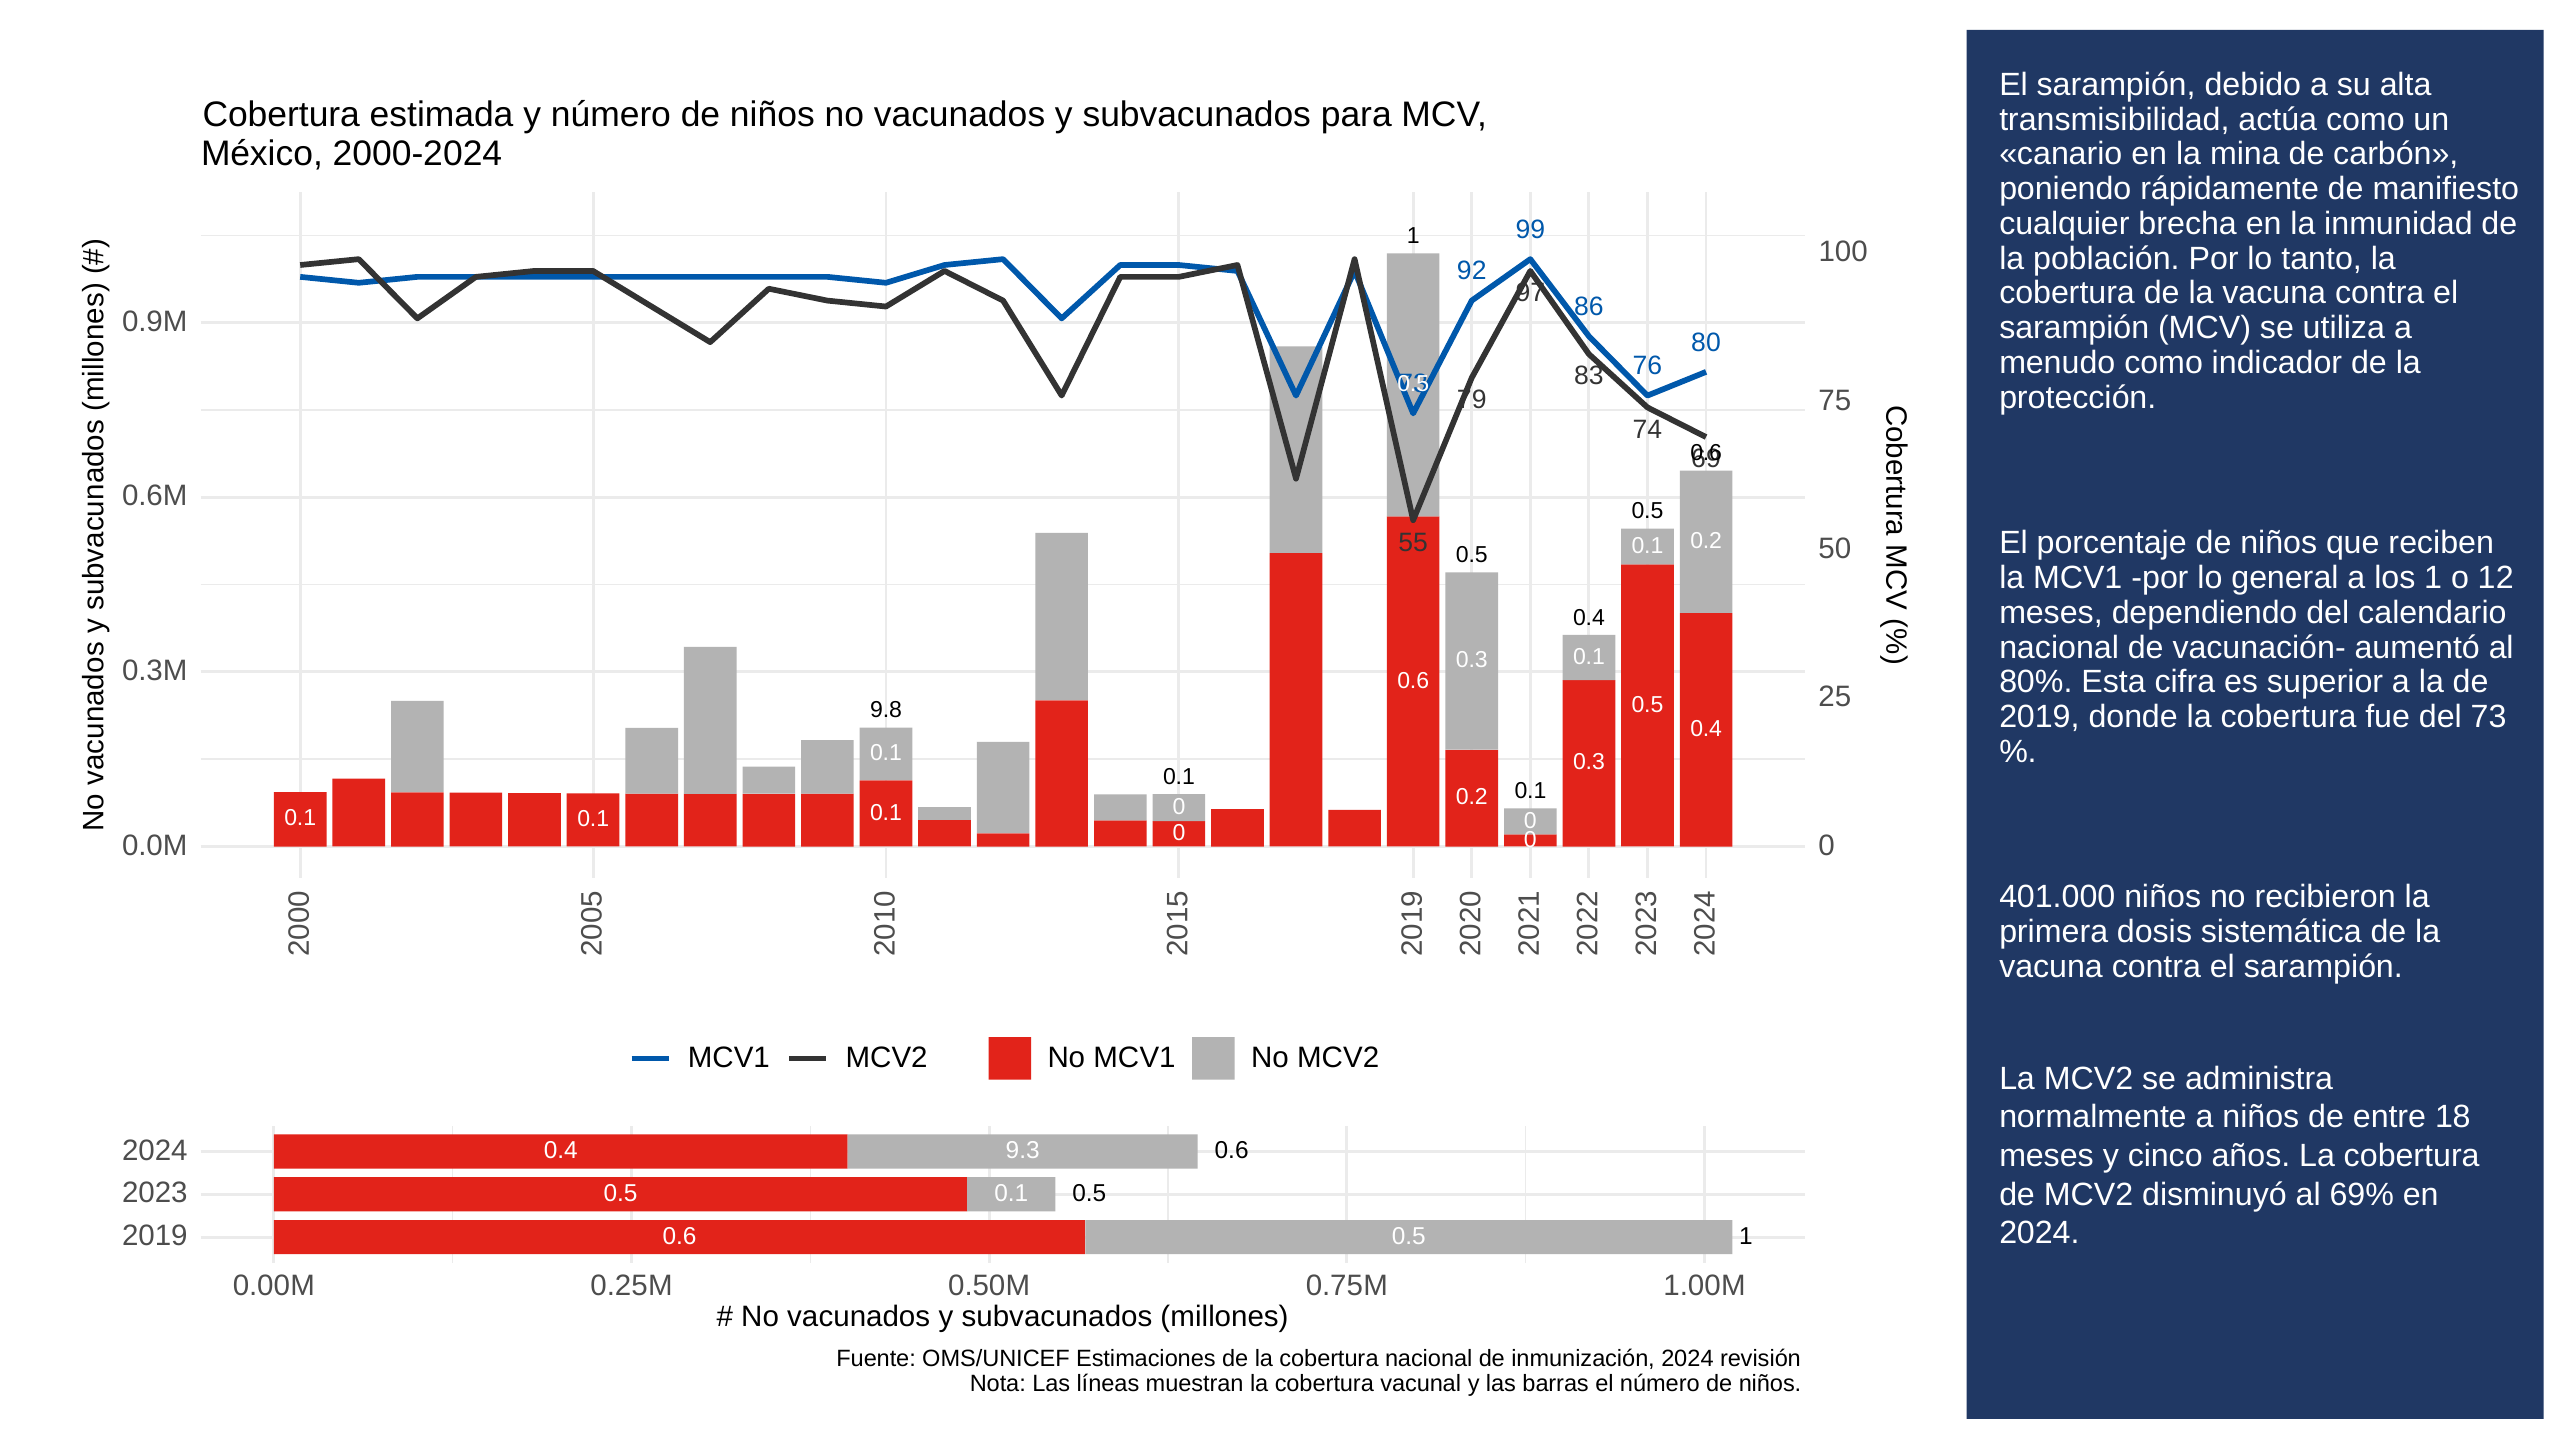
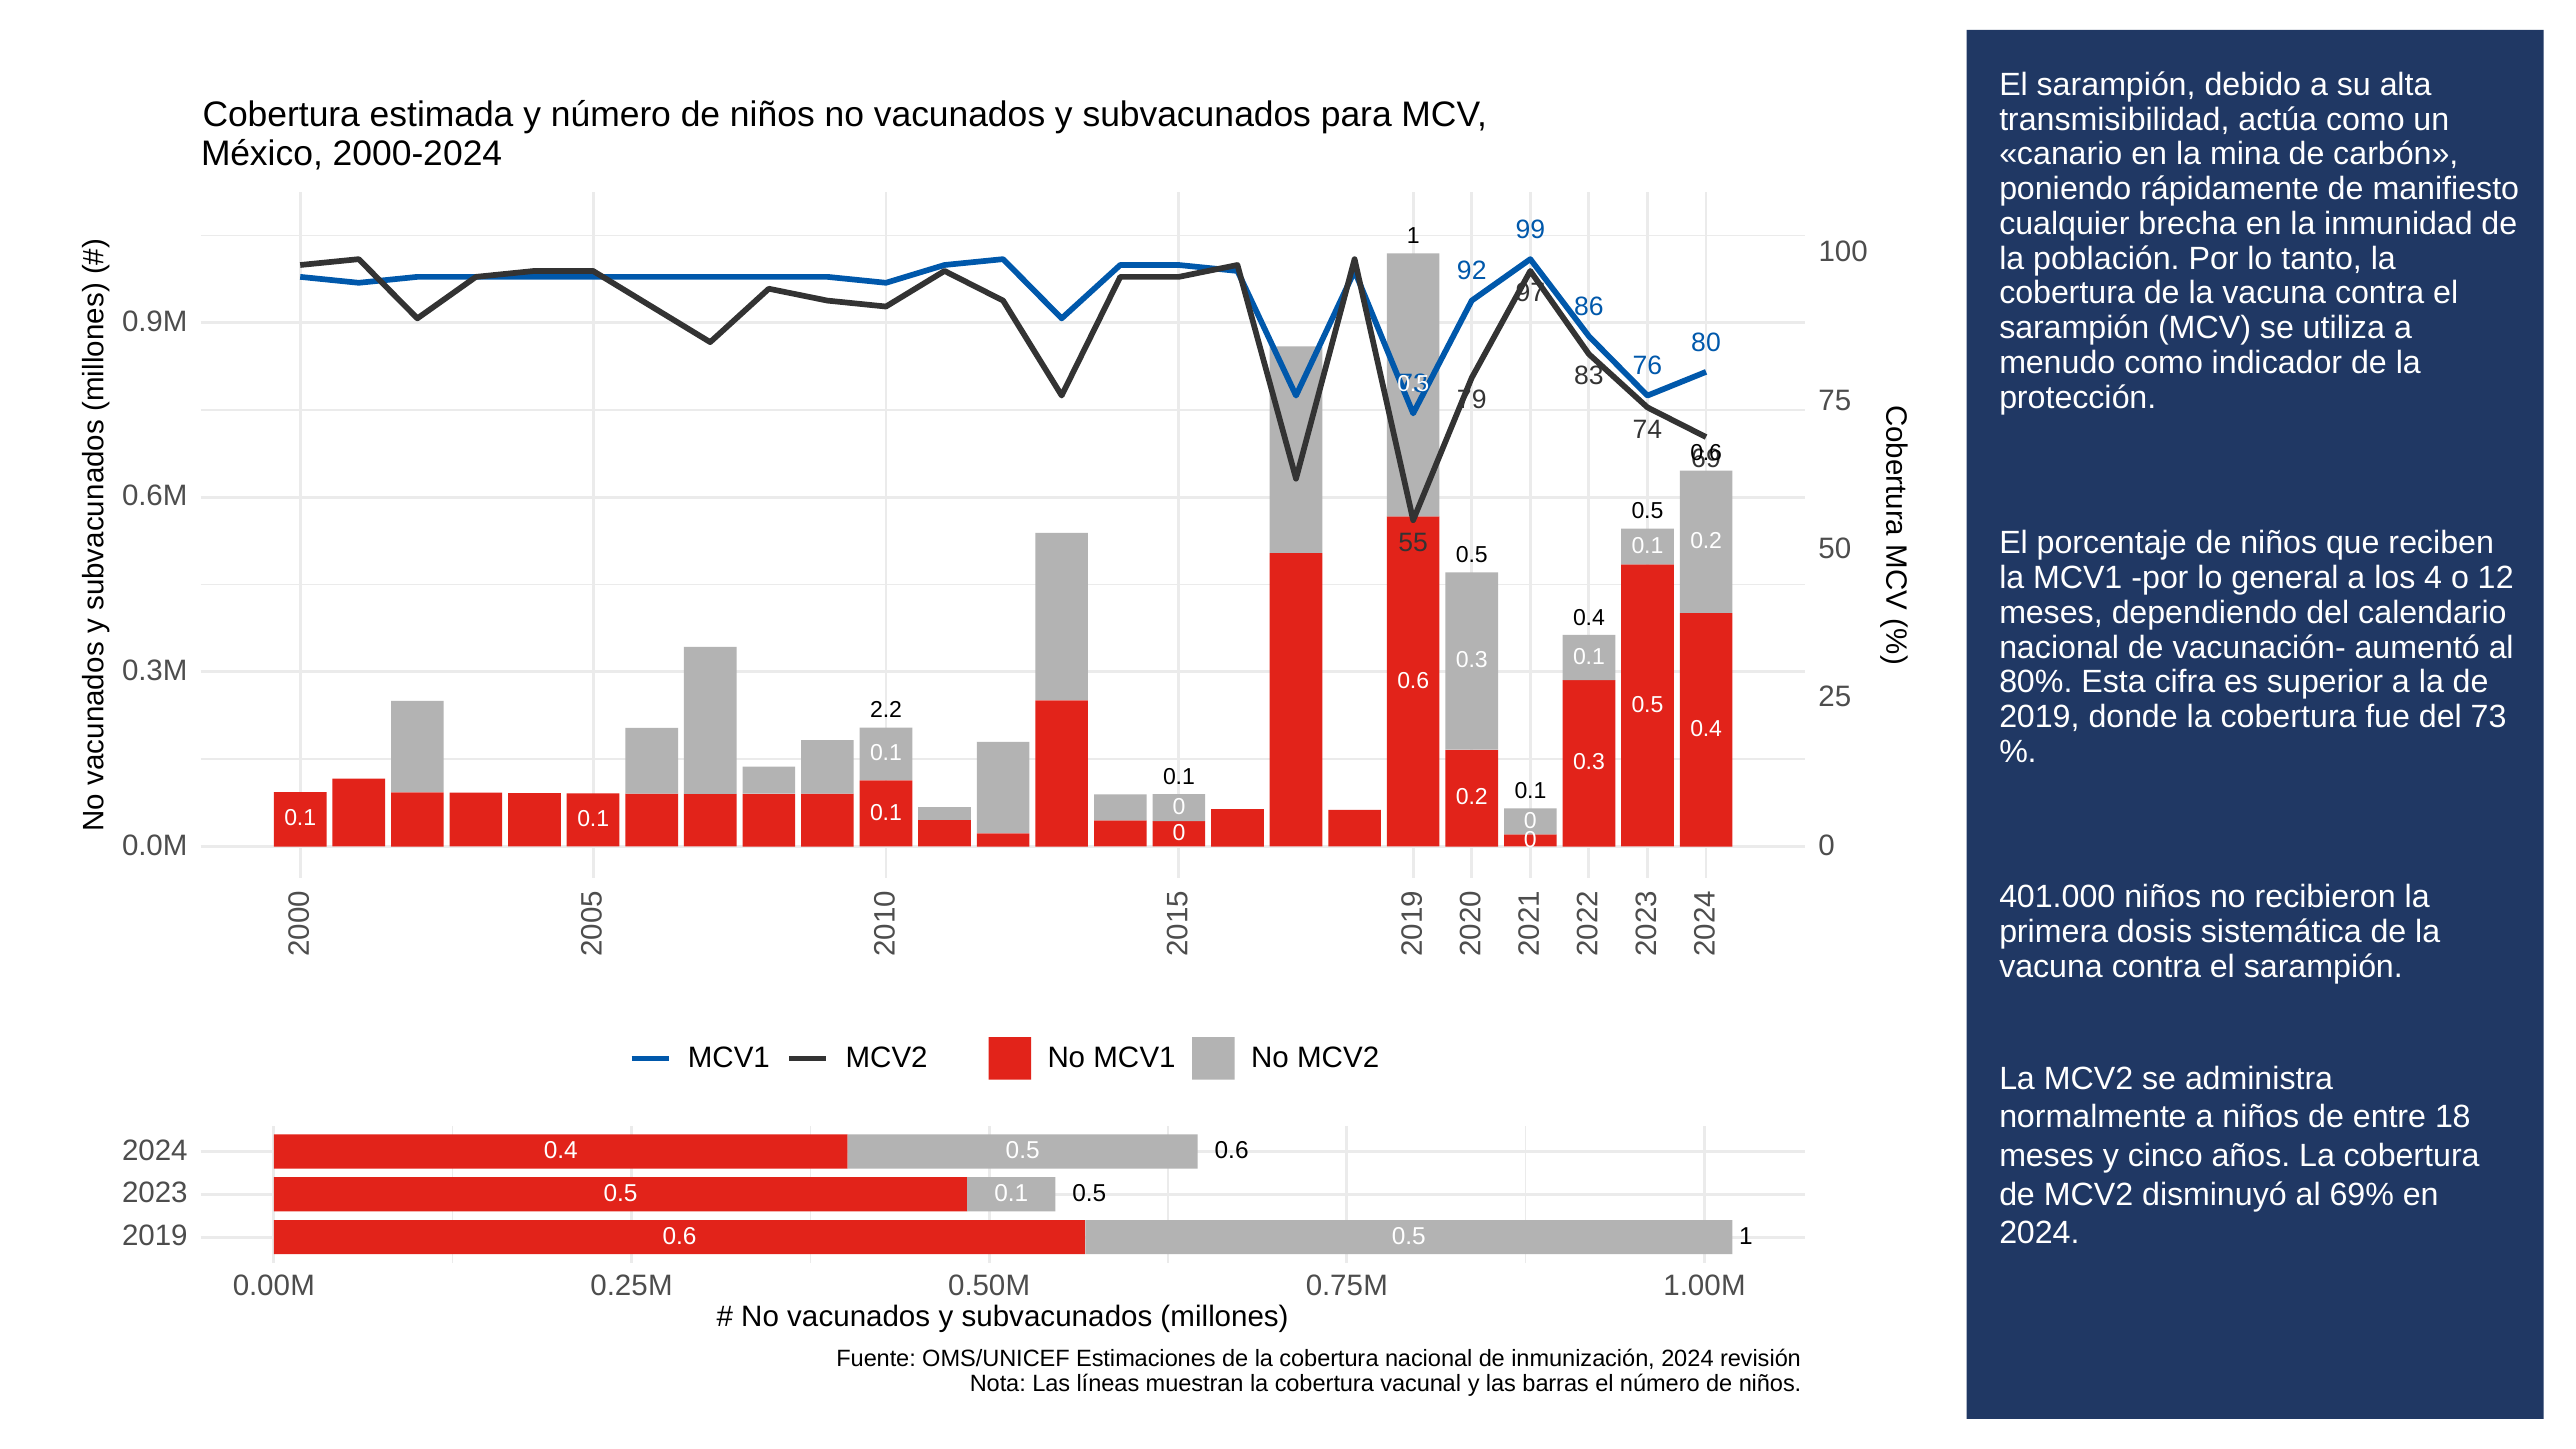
los 1: 1 -> 4
9.8: 9.8 -> 2.2
9.3 at (1023, 1151): 9.3 -> 0.5
